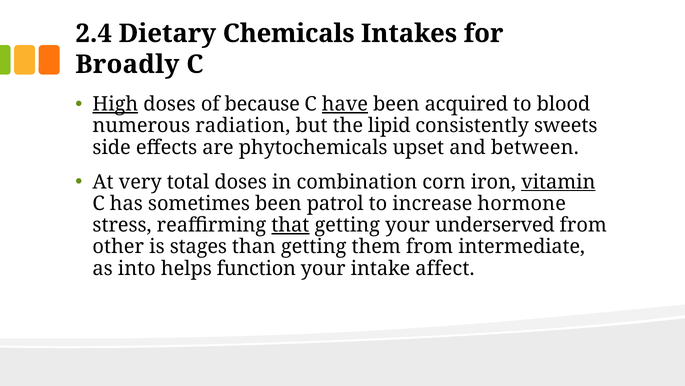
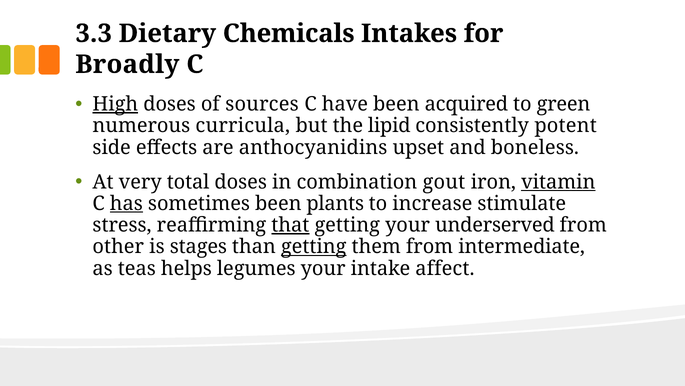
2.4: 2.4 -> 3.3
because: because -> sources
have underline: present -> none
blood: blood -> green
radiation: radiation -> curricula
sweets: sweets -> potent
phytochemicals: phytochemicals -> anthocyanidins
between: between -> boneless
corn: corn -> gout
has underline: none -> present
patrol: patrol -> plants
hormone: hormone -> stimulate
getting at (314, 246) underline: none -> present
into: into -> teas
function: function -> legumes
